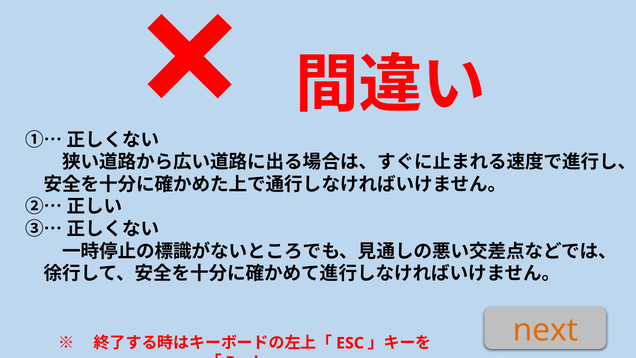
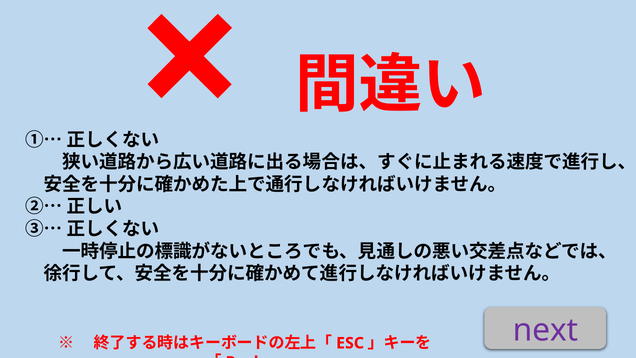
next colour: orange -> purple
